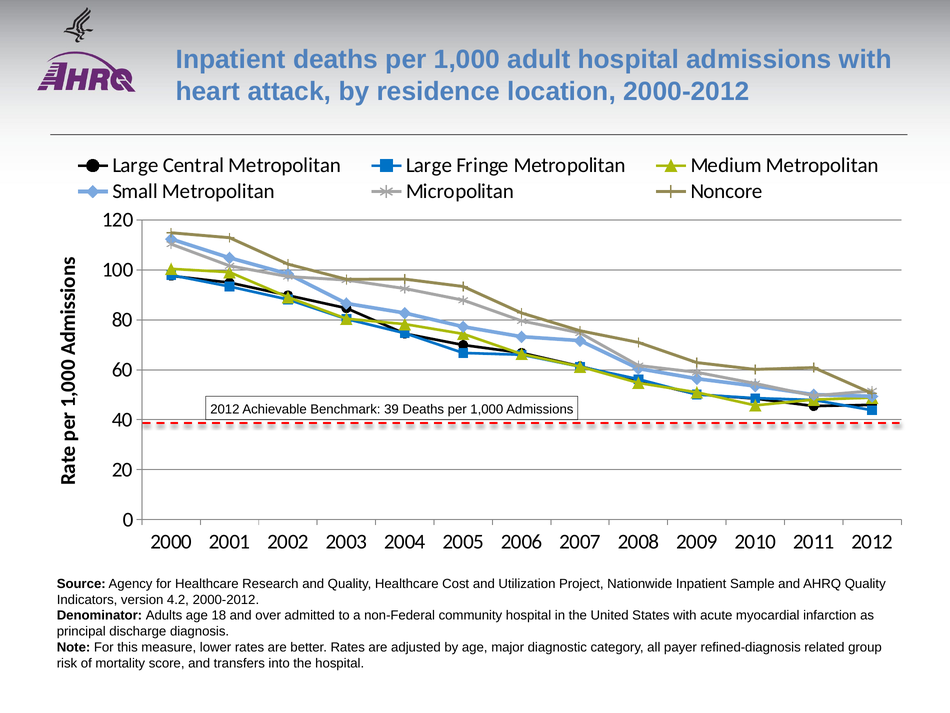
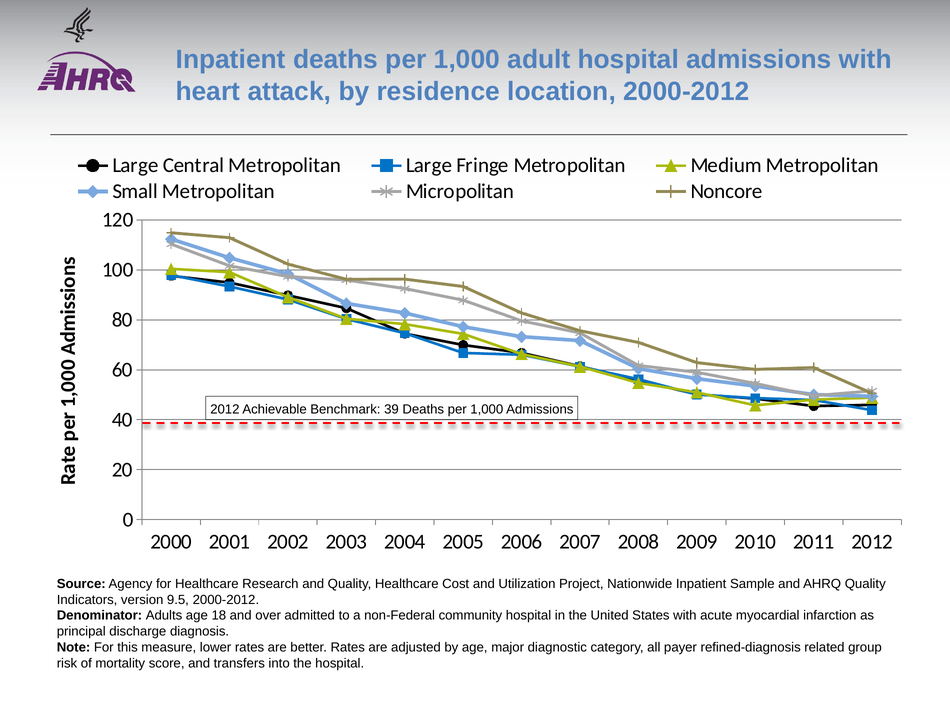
4.2: 4.2 -> 9.5
